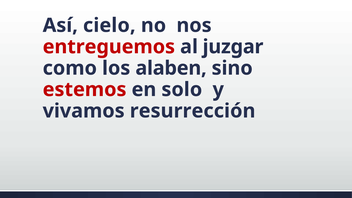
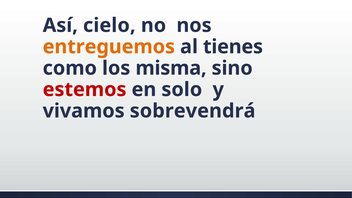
entreguemos colour: red -> orange
juzgar: juzgar -> tienes
alaben: alaben -> misma
resurrección: resurrección -> sobrevendrá
